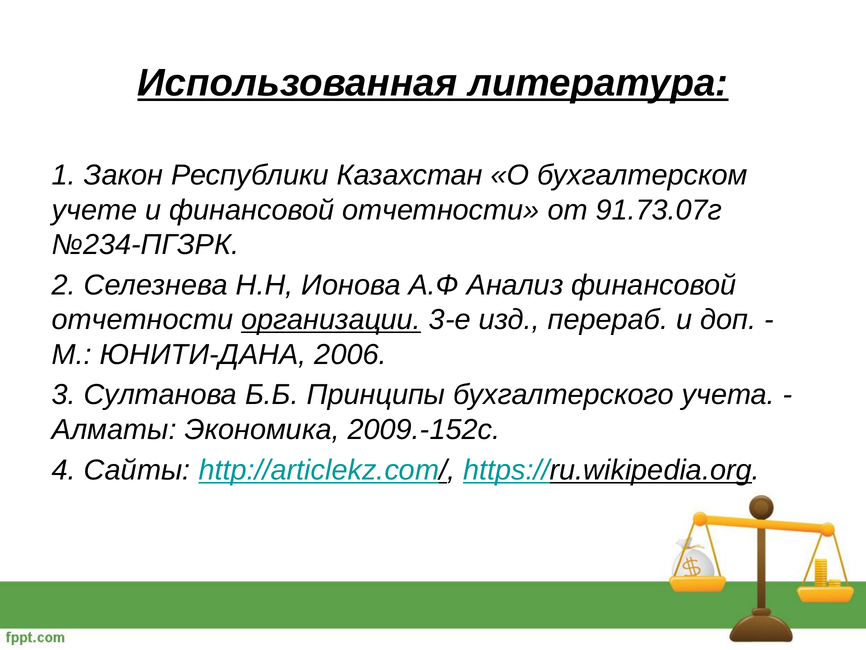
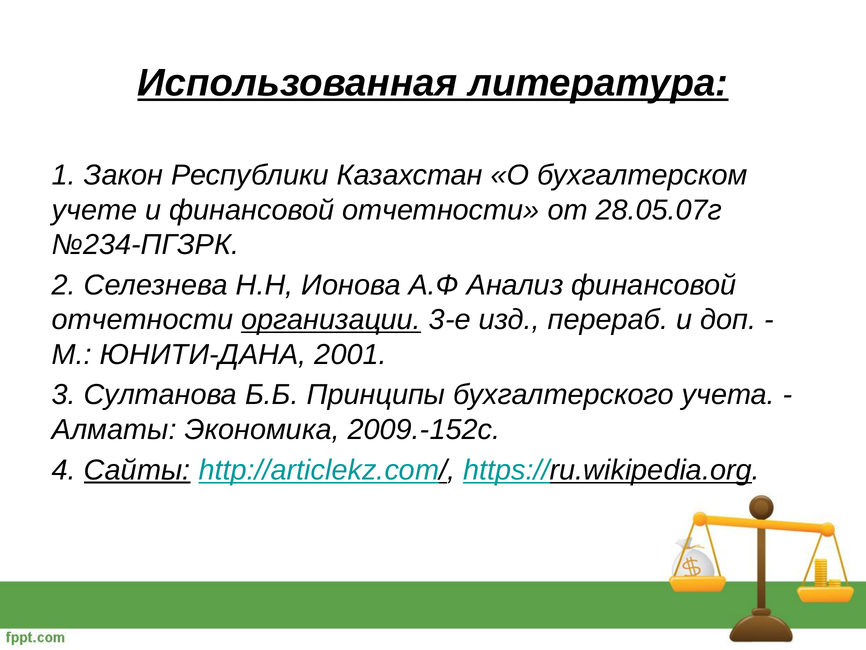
91.73.07г: 91.73.07г -> 28.05.07г
2006: 2006 -> 2001
Сайты underline: none -> present
